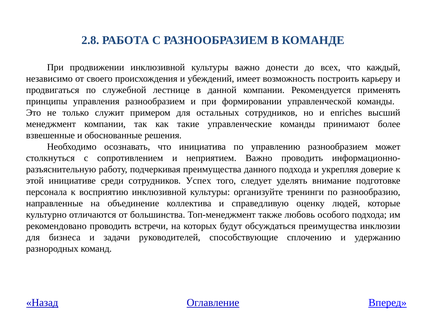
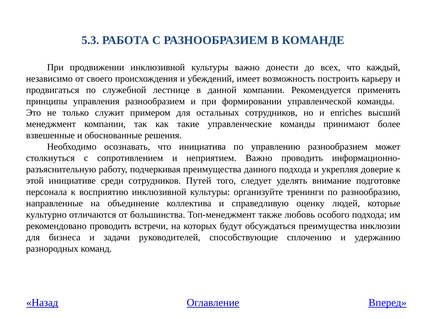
2.8: 2.8 -> 5.3
Успех: Успех -> Путей
